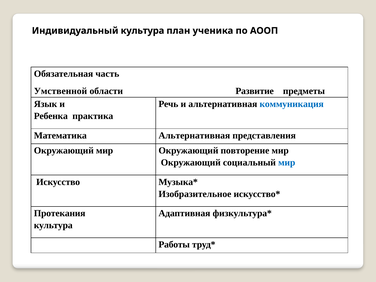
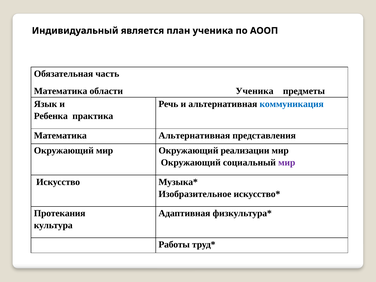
Индивидуальный культура: культура -> является
Умственной at (61, 91): Умственной -> Математика
области Развитие: Развитие -> Ученика
повторение: повторение -> реализации
мир at (287, 163) colour: blue -> purple
